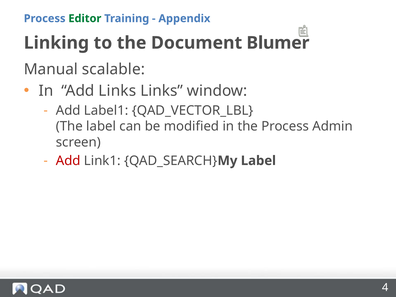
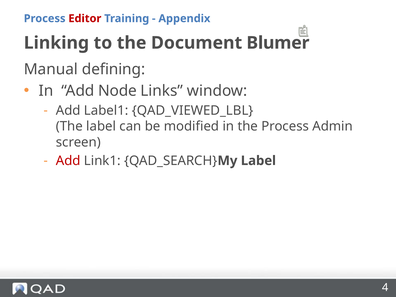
Editor colour: green -> red
scalable: scalable -> defining
Add Links: Links -> Node
QAD_VECTOR_LBL: QAD_VECTOR_LBL -> QAD_VIEWED_LBL
